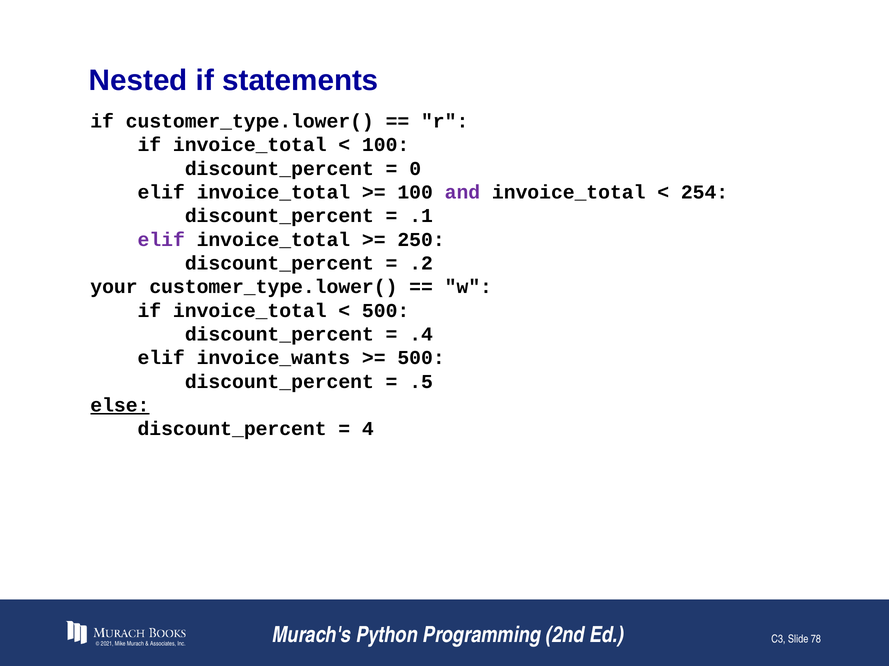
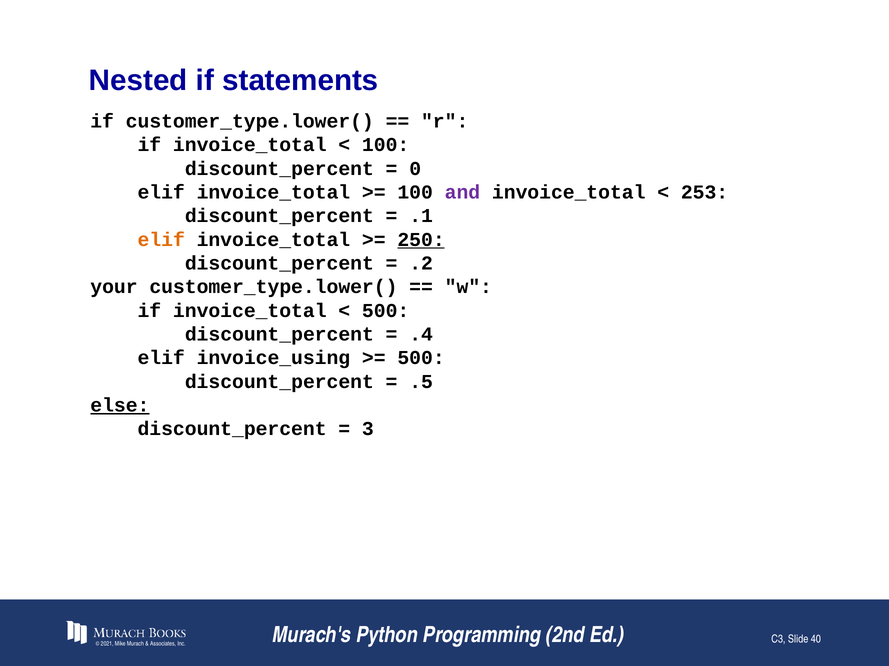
254: 254 -> 253
elif at (161, 240) colour: purple -> orange
250 underline: none -> present
invoice_wants: invoice_wants -> invoice_using
4: 4 -> 3
78: 78 -> 40
